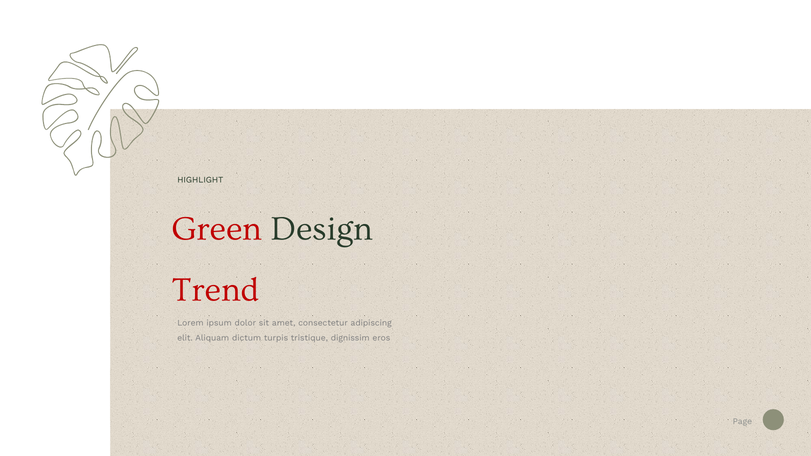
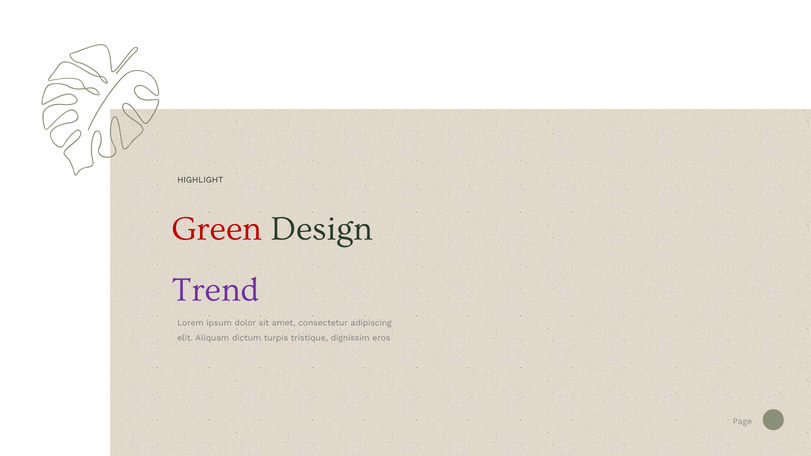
Trend colour: red -> purple
